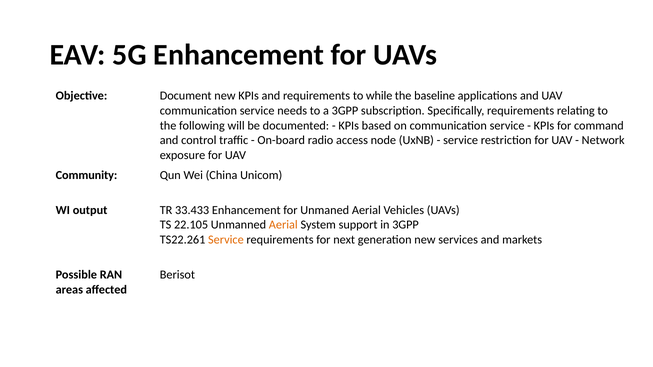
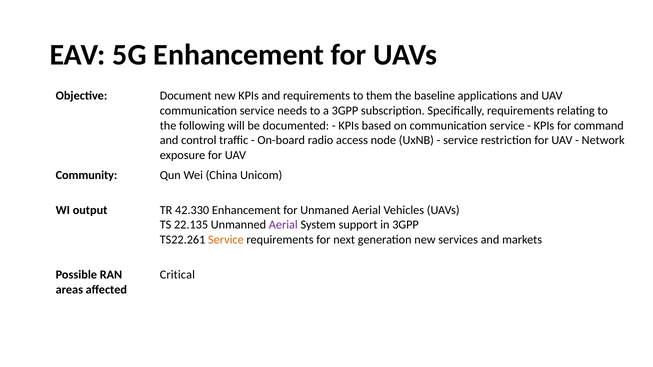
while: while -> them
33.433: 33.433 -> 42.330
22.105: 22.105 -> 22.135
Aerial at (283, 225) colour: orange -> purple
Berisot: Berisot -> Critical
